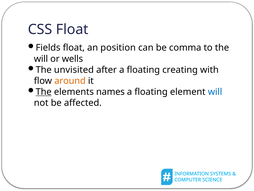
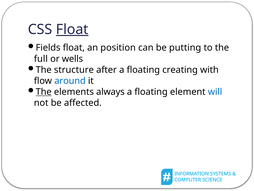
Float at (72, 29) underline: none -> present
comma: comma -> putting
will at (41, 59): will -> full
unvisited: unvisited -> structure
around colour: orange -> blue
names: names -> always
